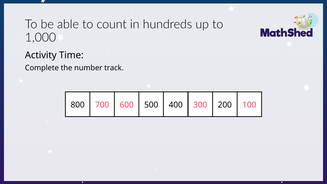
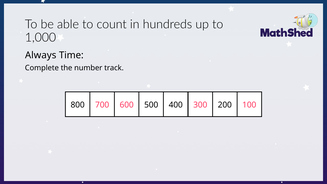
Activity: Activity -> Always
